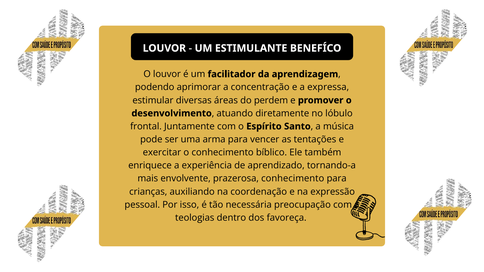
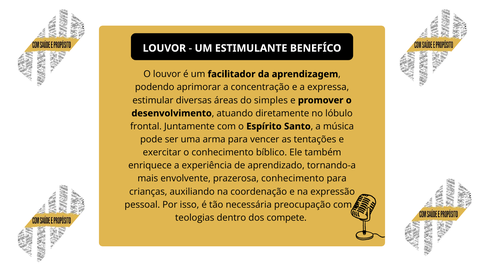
perdem: perdem -> simples
favoreça: favoreça -> compete
